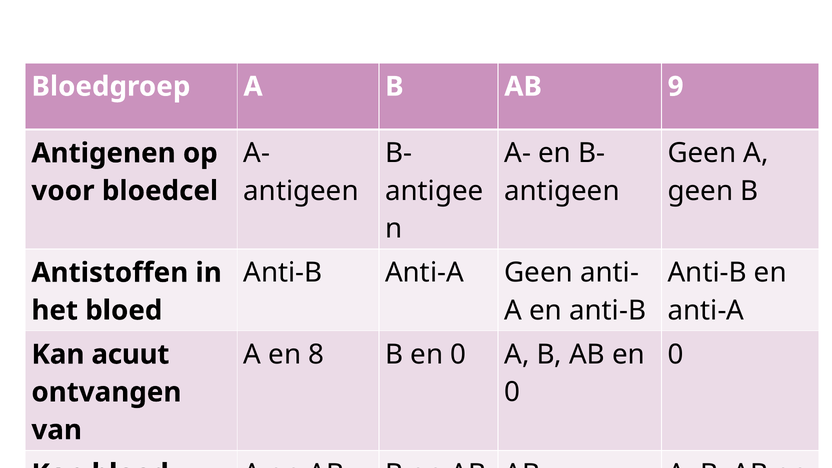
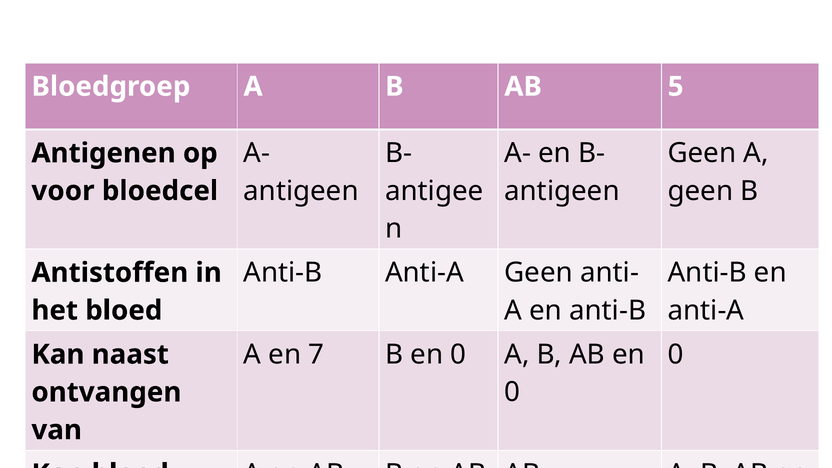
9: 9 -> 5
8: 8 -> 7
acuut: acuut -> naast
